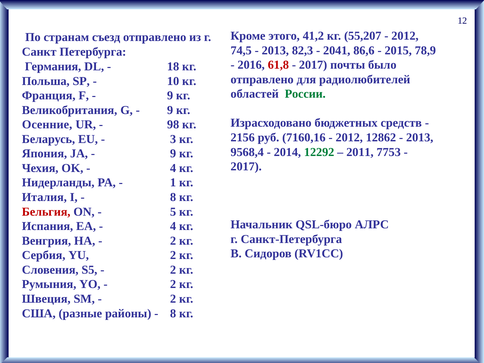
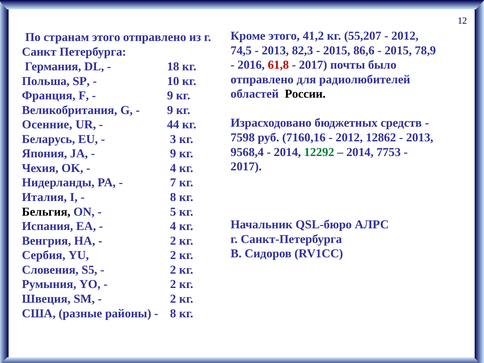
странам съезд: съезд -> этого
2041 at (337, 50): 2041 -> 2015
России colour: green -> black
98: 98 -> 44
2156: 2156 -> 7598
2011 at (360, 152): 2011 -> 2014
1: 1 -> 7
Бельгия colour: red -> black
